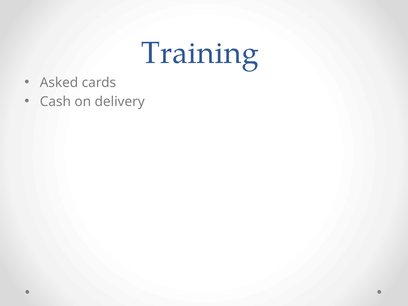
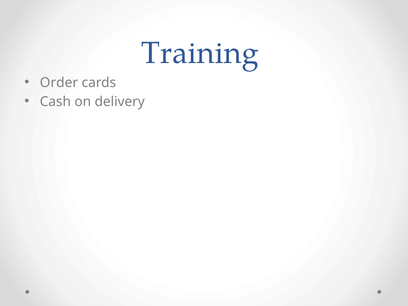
Asked: Asked -> Order
